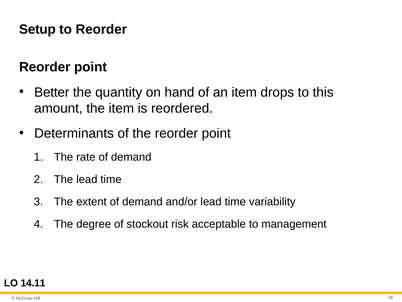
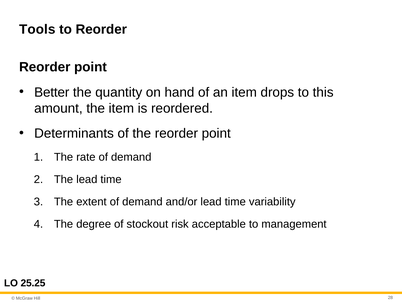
Setup: Setup -> Tools
14.11: 14.11 -> 25.25
